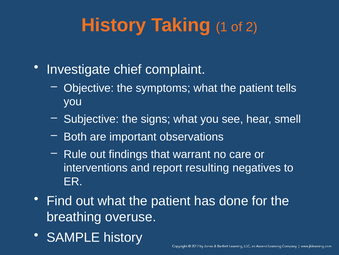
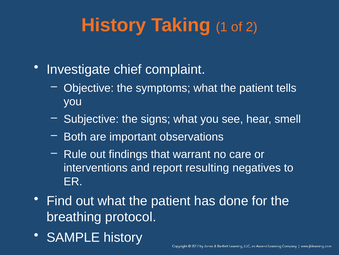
overuse: overuse -> protocol
